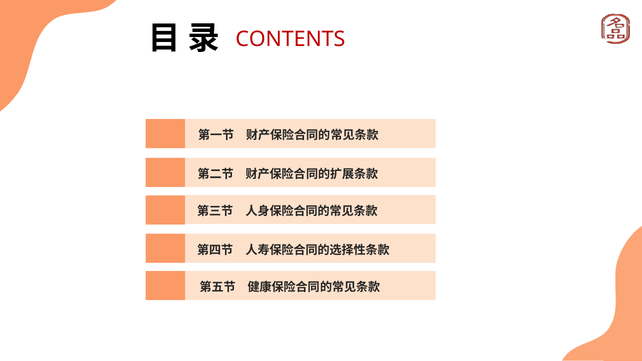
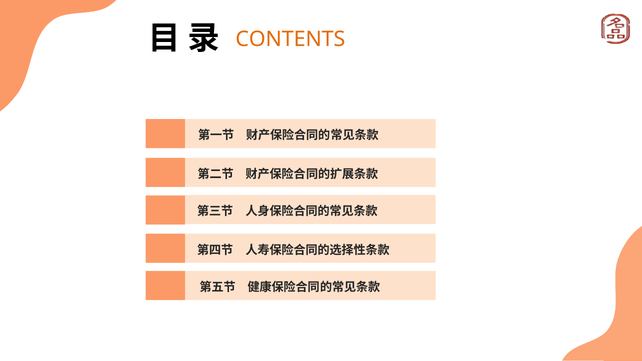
CONTENTS colour: red -> orange
